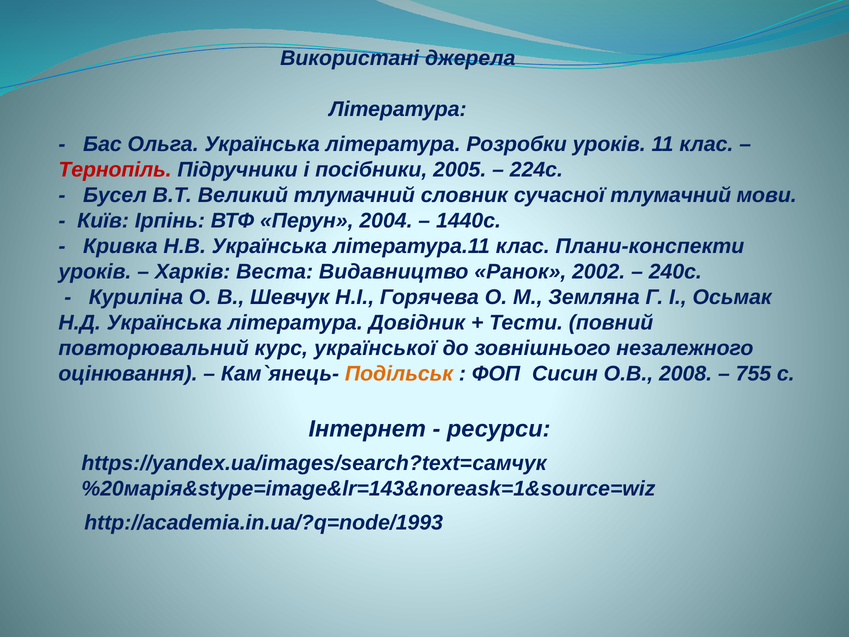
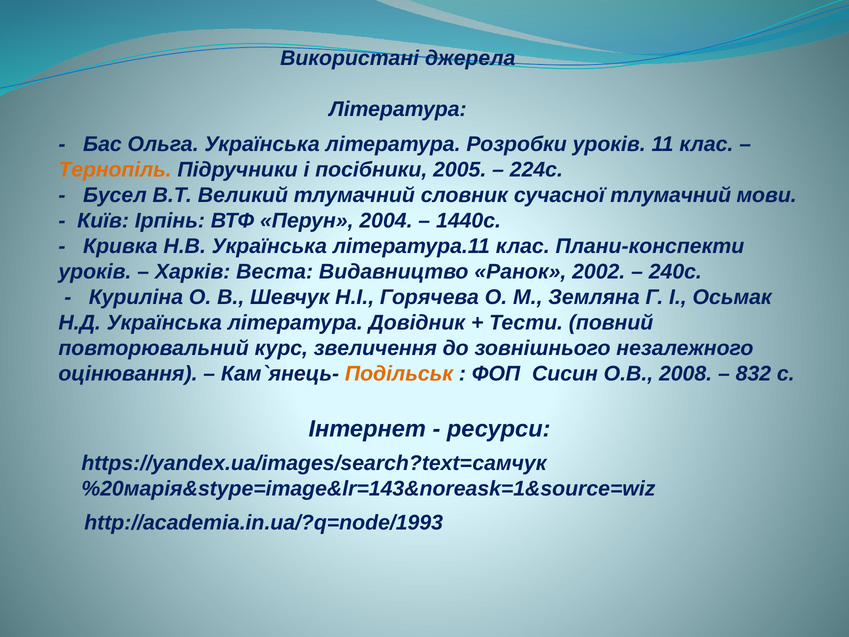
Тернопіль colour: red -> orange
української: української -> звеличення
755: 755 -> 832
